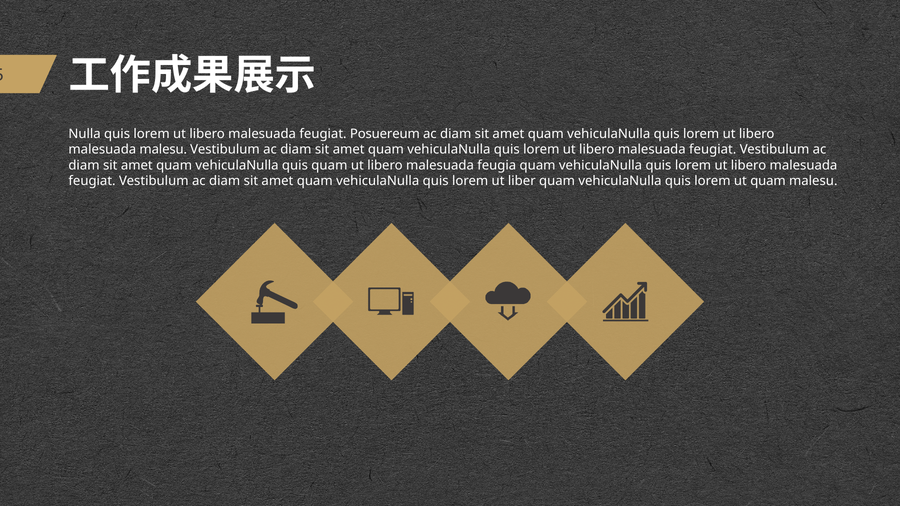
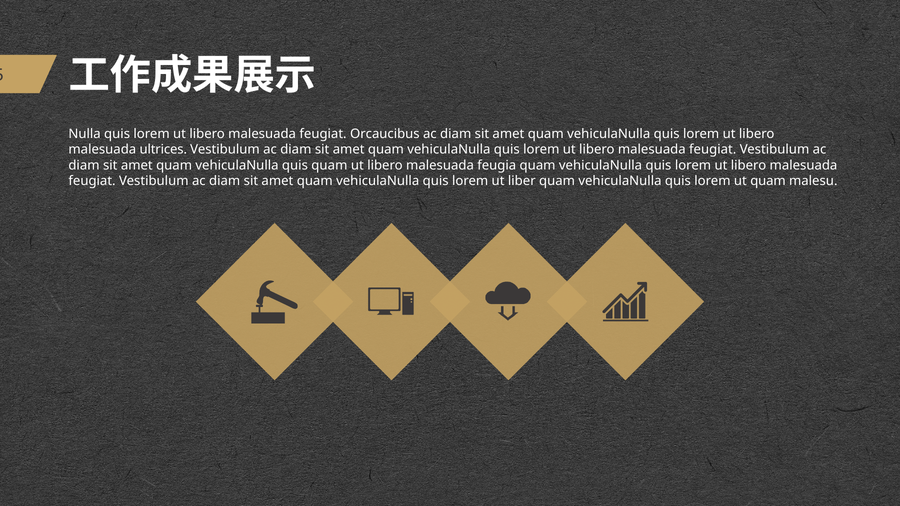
Posuereum: Posuereum -> Orcaucibus
malesuada malesu: malesu -> ultrices
